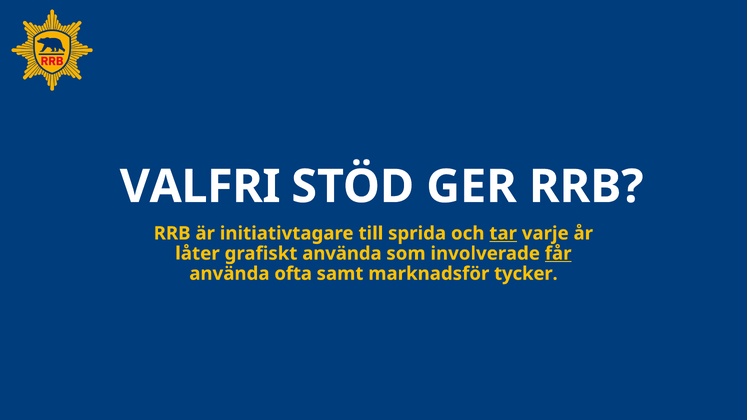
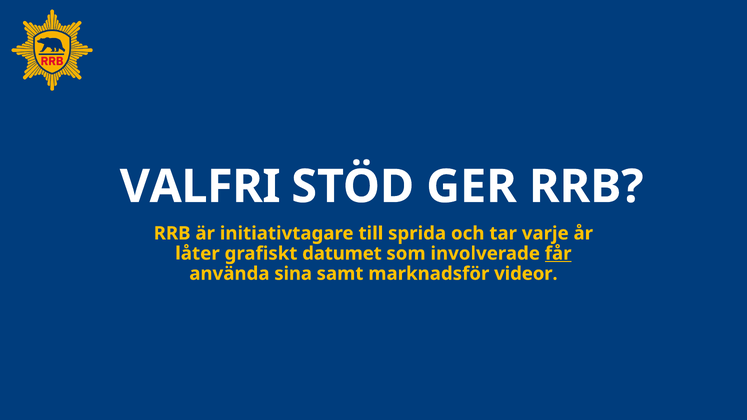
tar underline: present -> none
grafiskt använda: använda -> datumet
ofta: ofta -> sina
tycker: tycker -> videor
